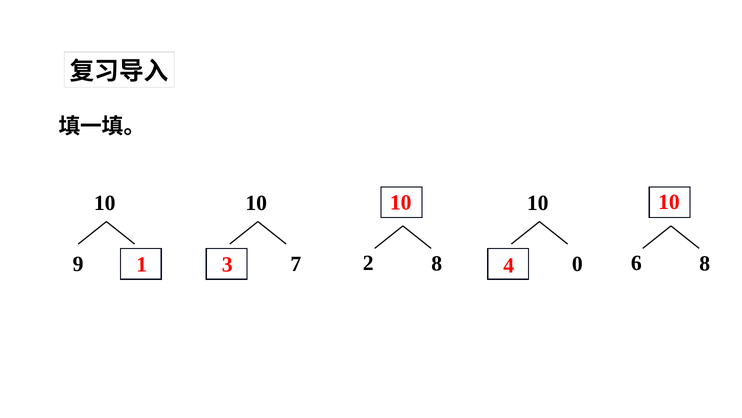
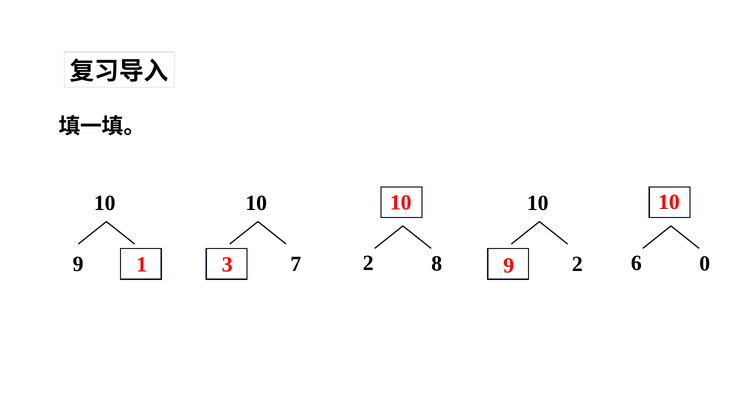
8 0: 0 -> 2
6 8: 8 -> 0
3 4: 4 -> 9
